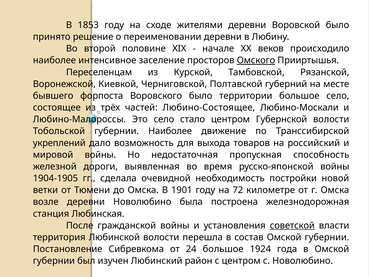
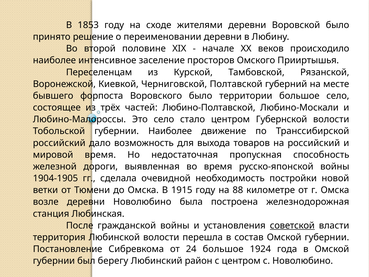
Омского underline: present -> none
Любино-Состоящее: Любино-Состоящее -> Любино-Полтавской
укреплений at (59, 143): укреплений -> российский
мировой войны: войны -> время
1901: 1901 -> 1915
72: 72 -> 88
изучен: изучен -> берегу
